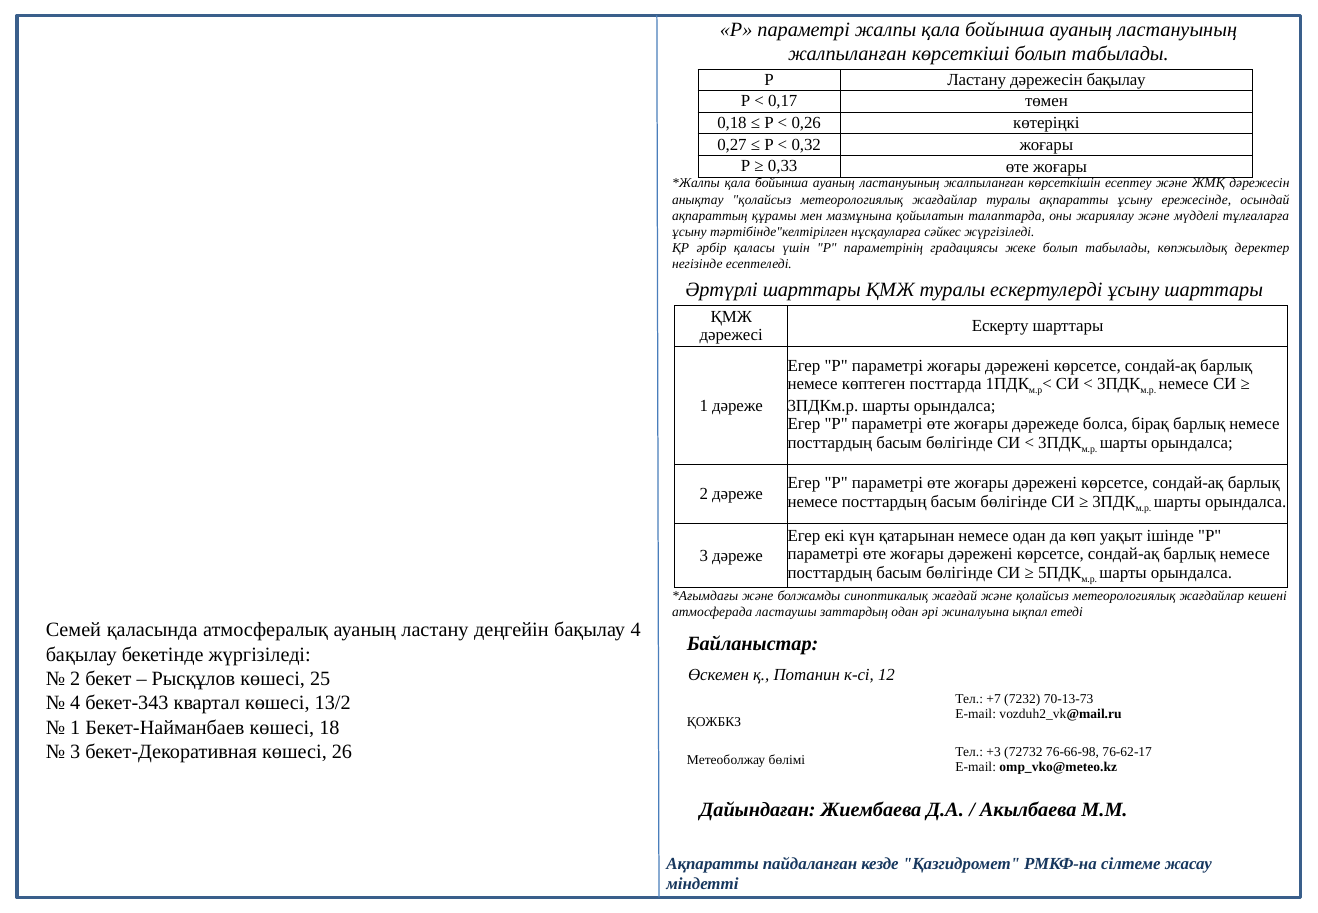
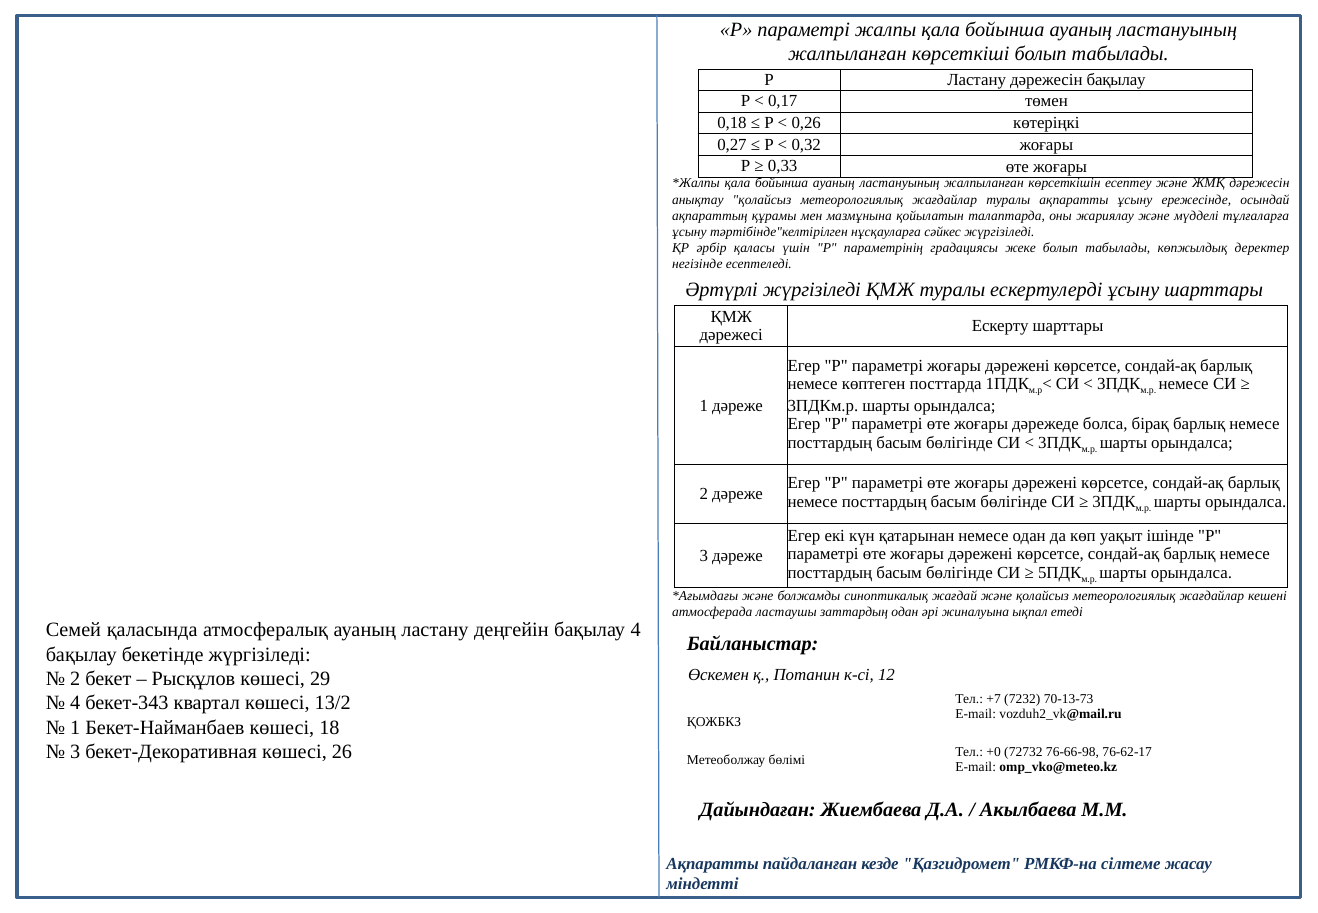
Әртүрлі шарттары: шарттары -> жүргізіледі
25: 25 -> 29
+3: +3 -> +0
